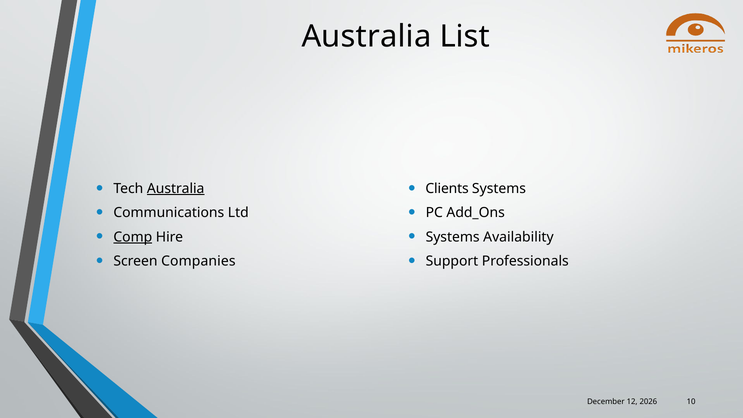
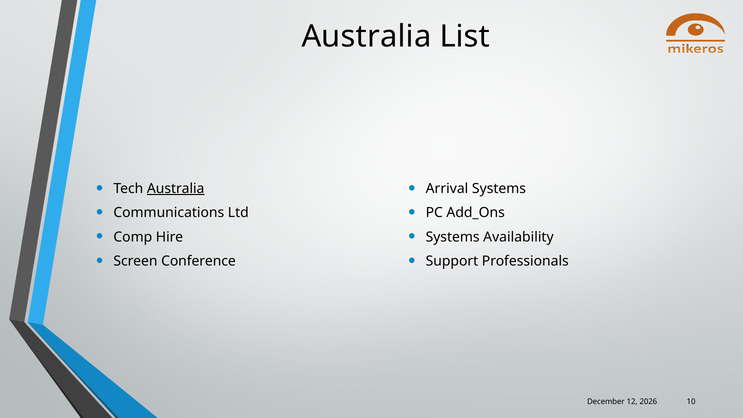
Clients: Clients -> Arrival
Comp underline: present -> none
Companies: Companies -> Conference
